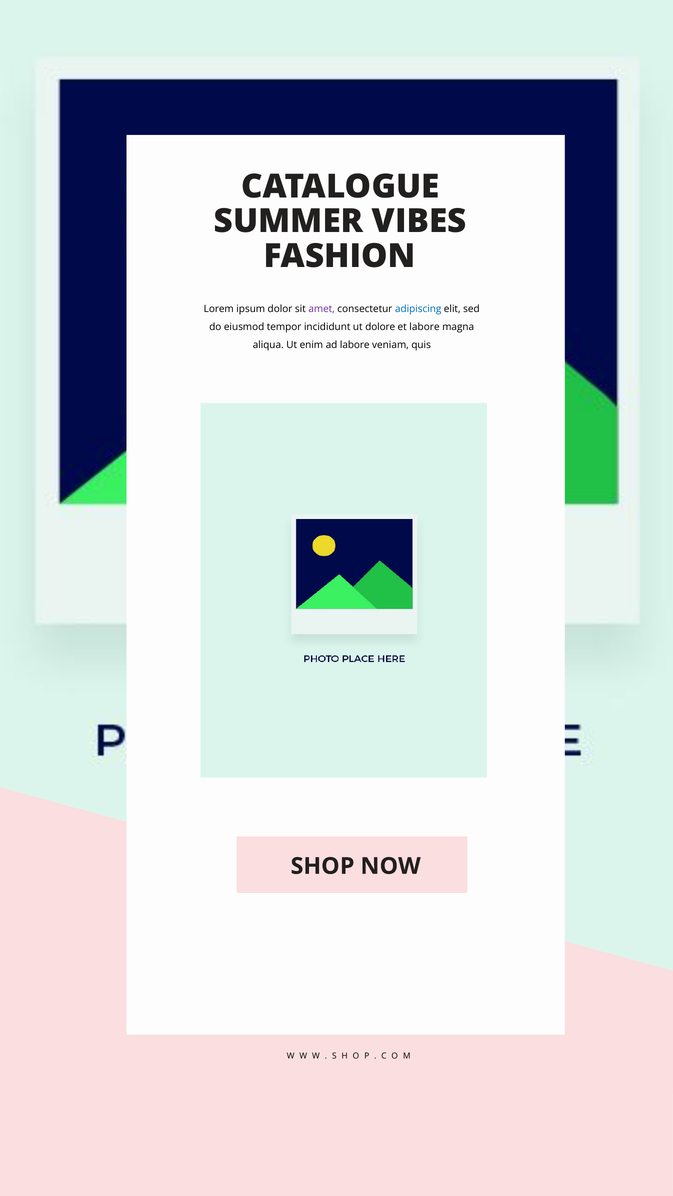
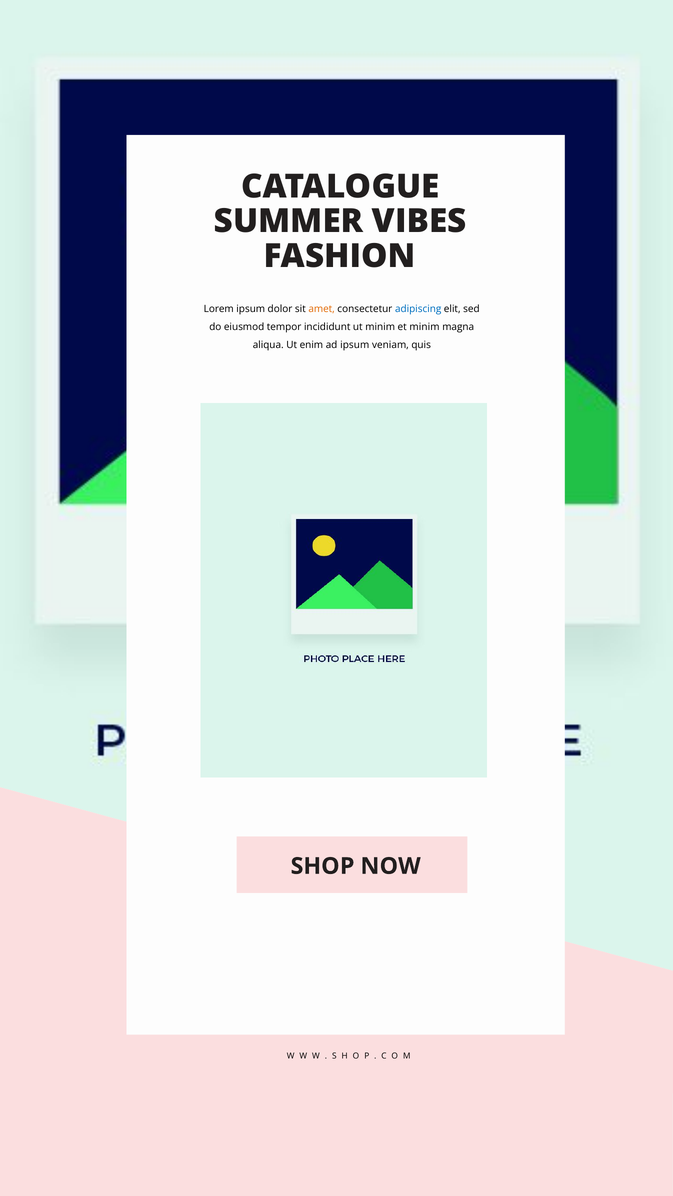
amet colour: purple -> orange
ut dolore: dolore -> minim
et labore: labore -> minim
ad labore: labore -> ipsum
